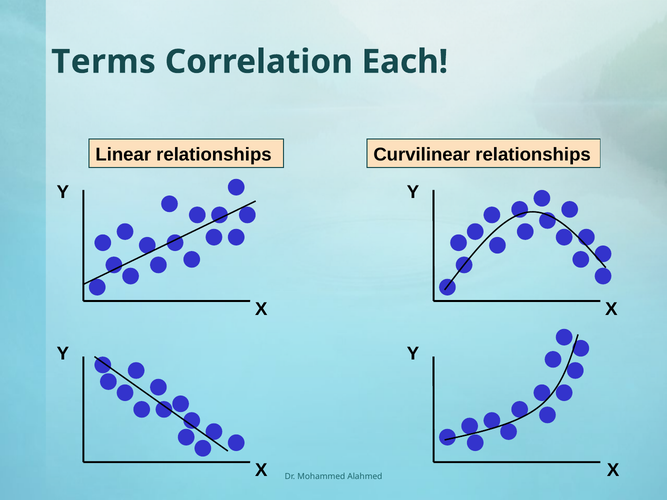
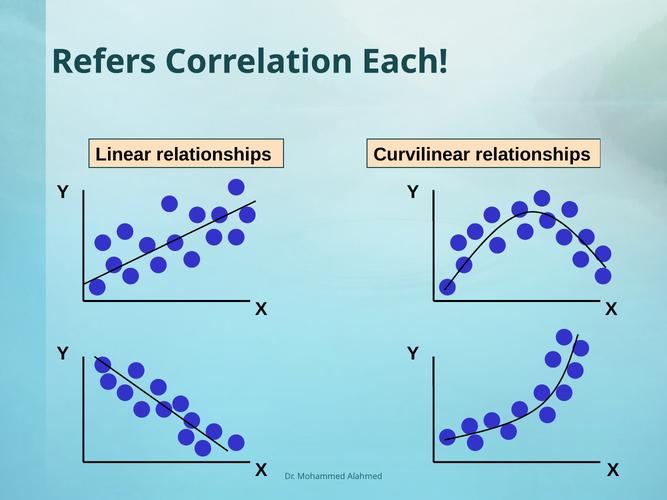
Terms: Terms -> Refers
